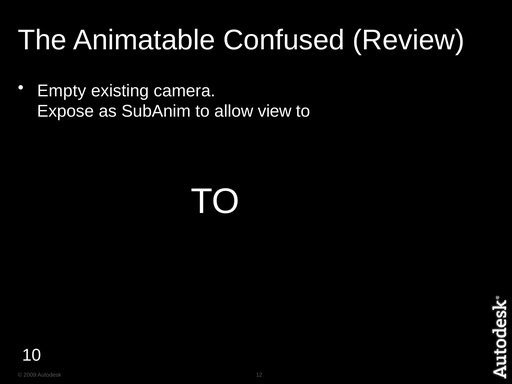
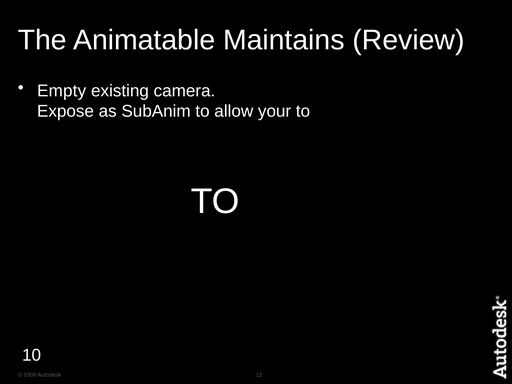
Confused: Confused -> Maintains
view: view -> your
